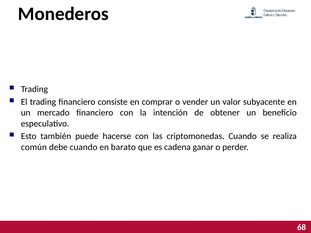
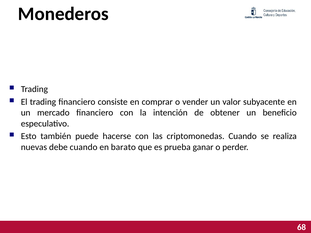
común: común -> nuevas
cadena: cadena -> prueba
